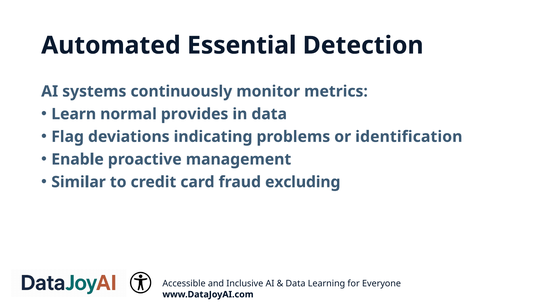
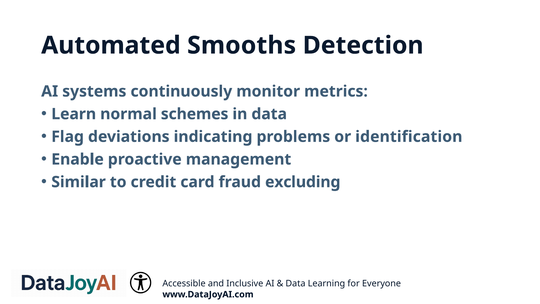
Essential: Essential -> Smooths
provides: provides -> schemes
